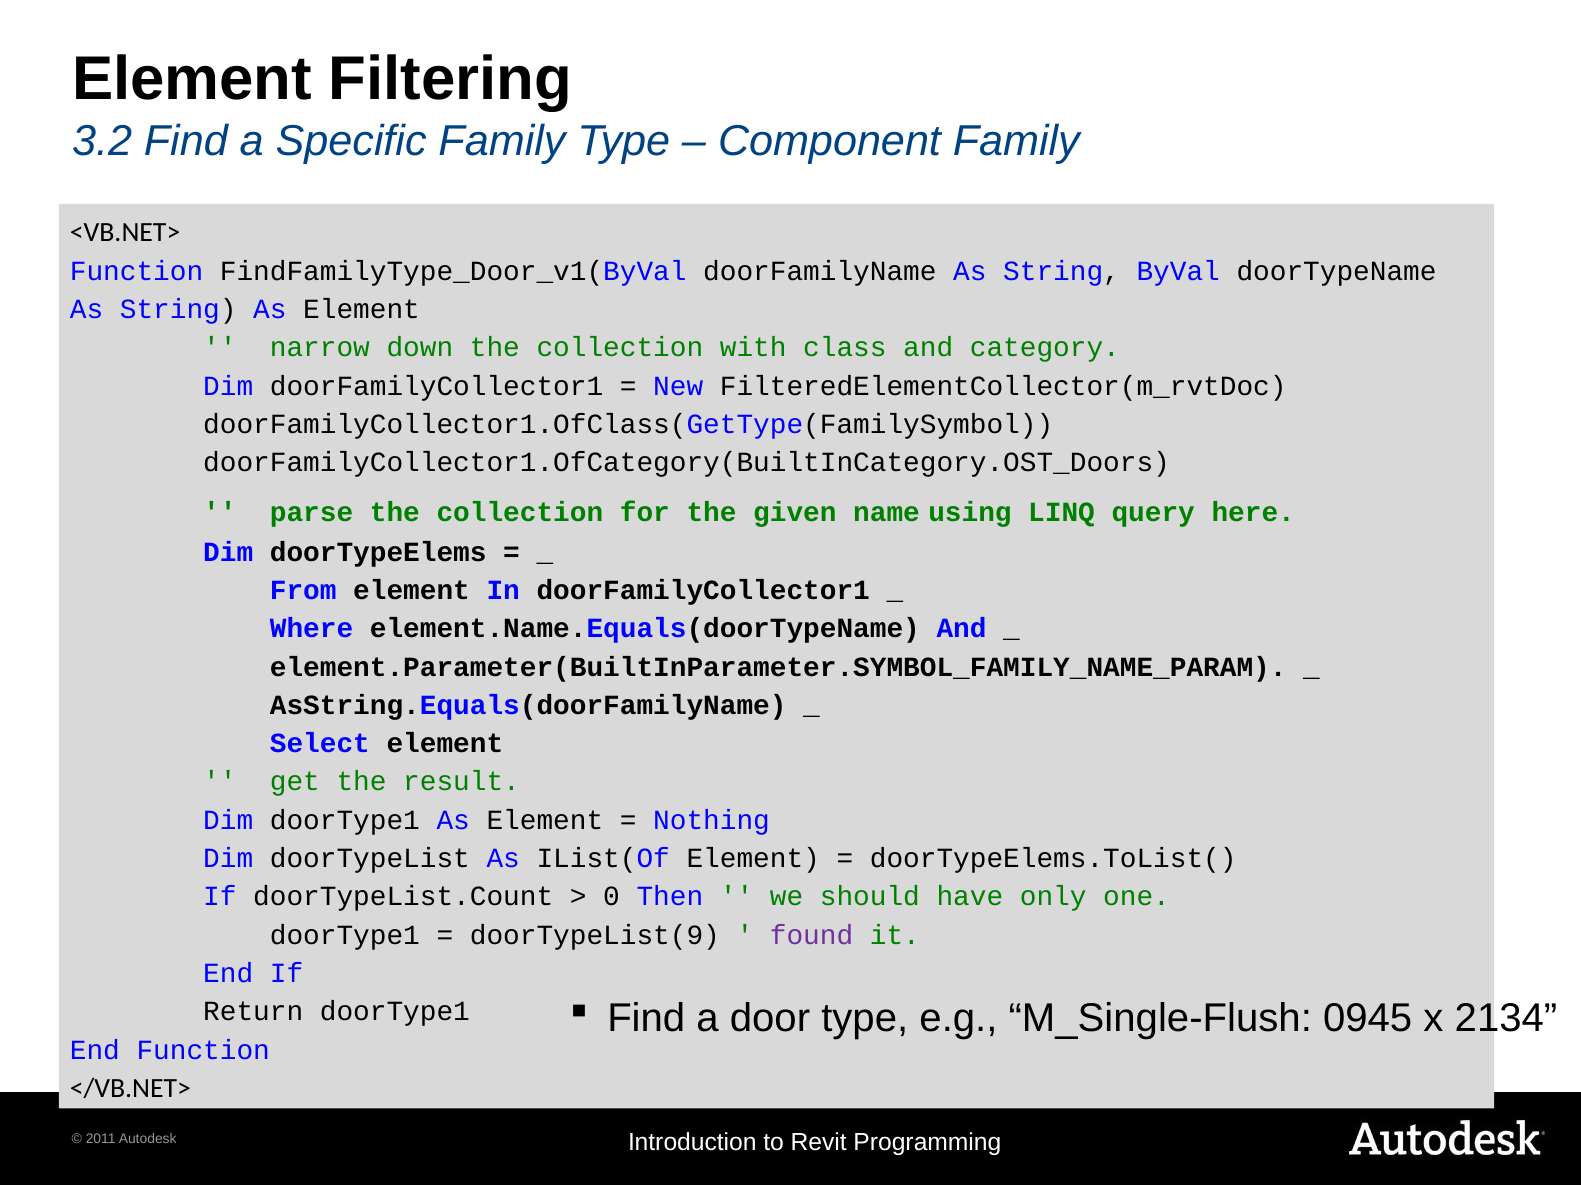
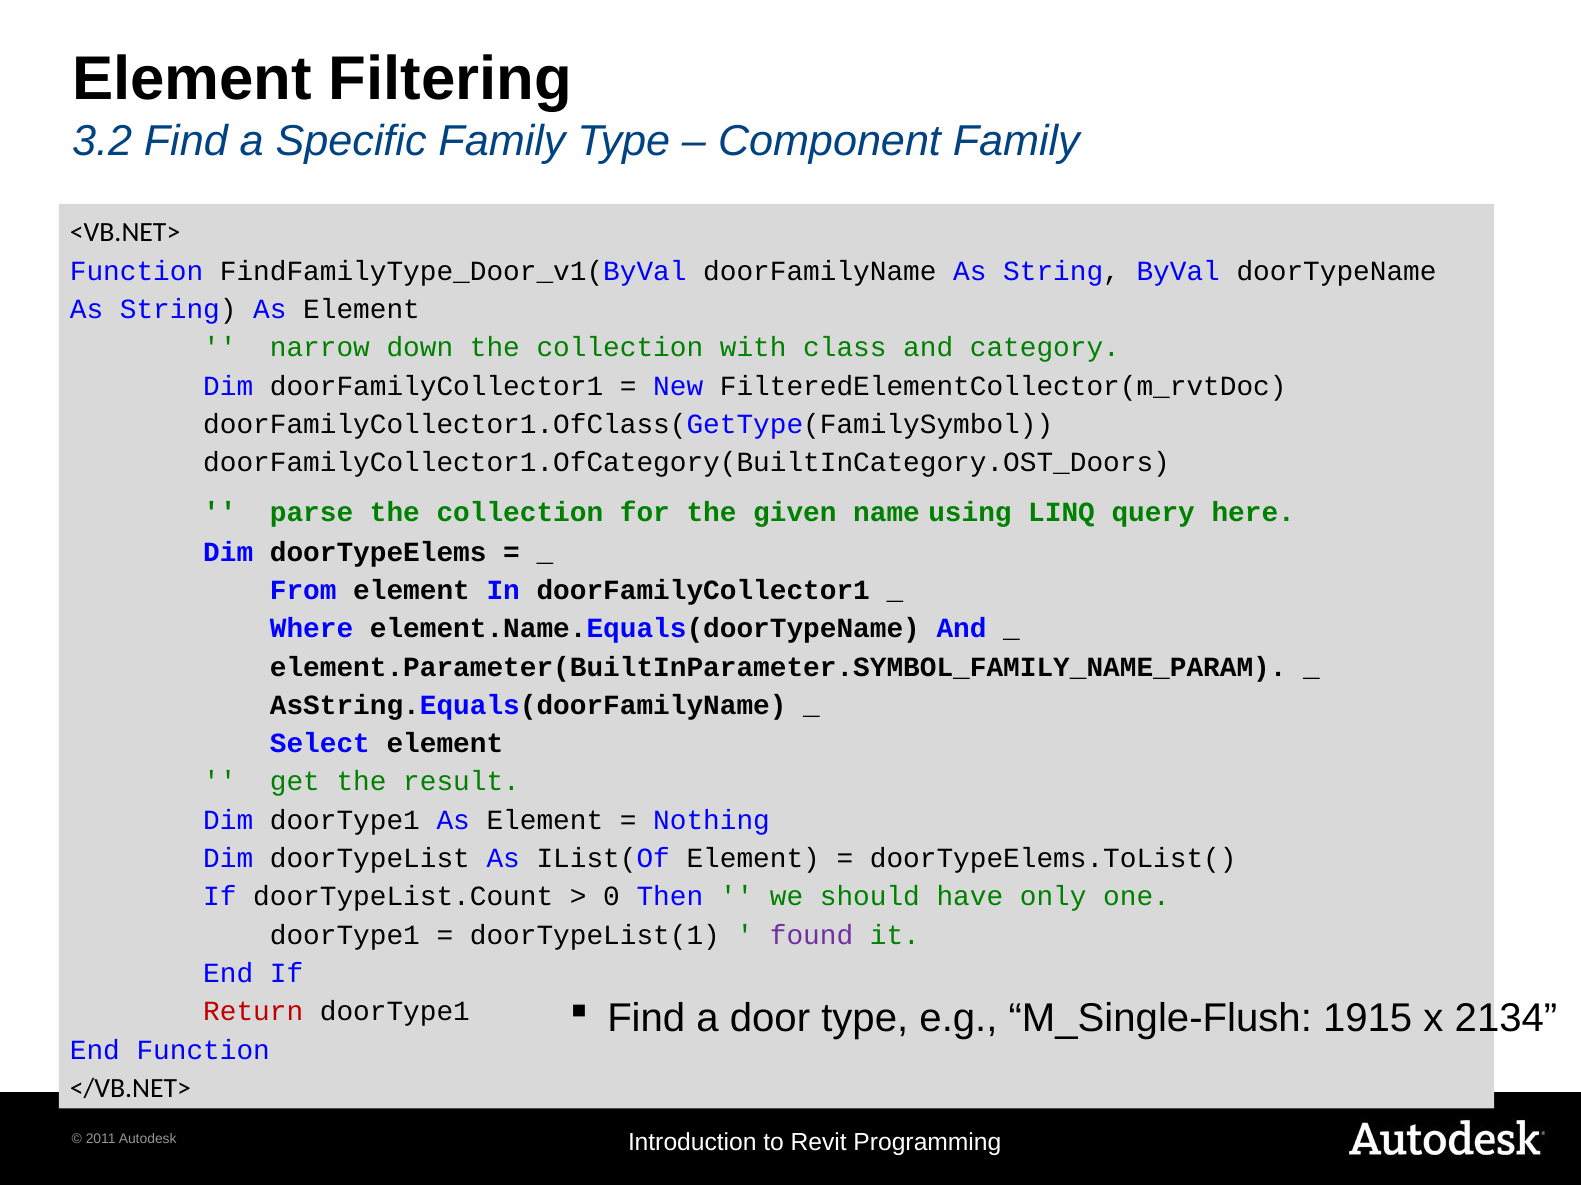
doorTypeList(9: doorTypeList(9 -> doorTypeList(1
0945: 0945 -> 1915
Return colour: black -> red
